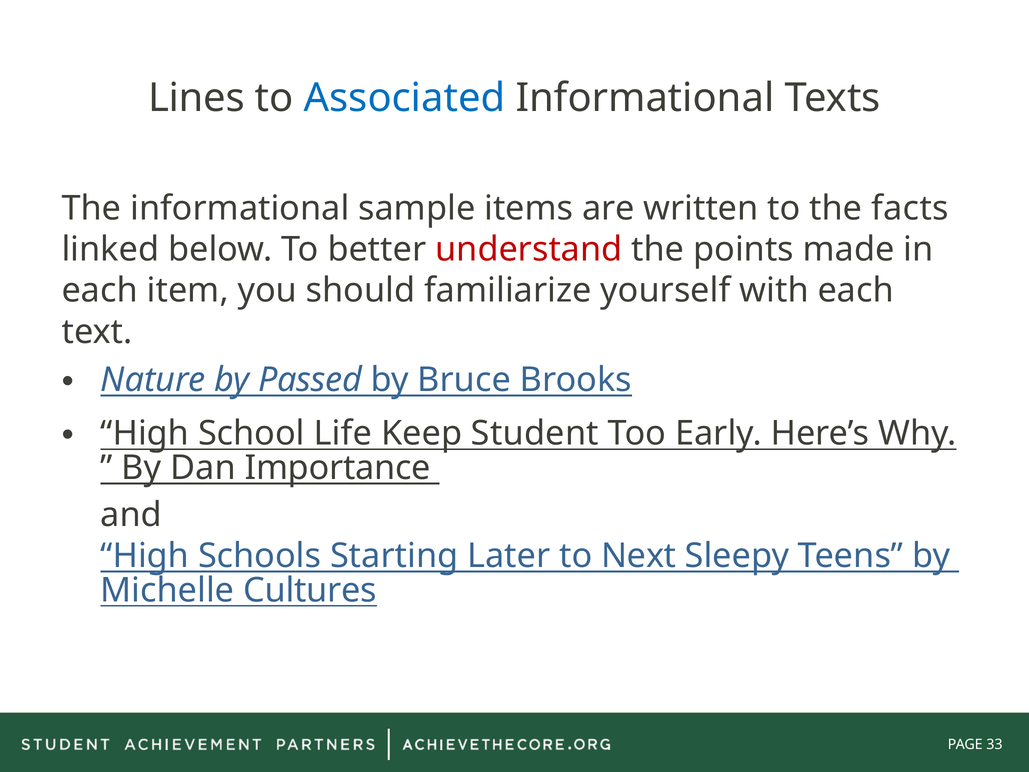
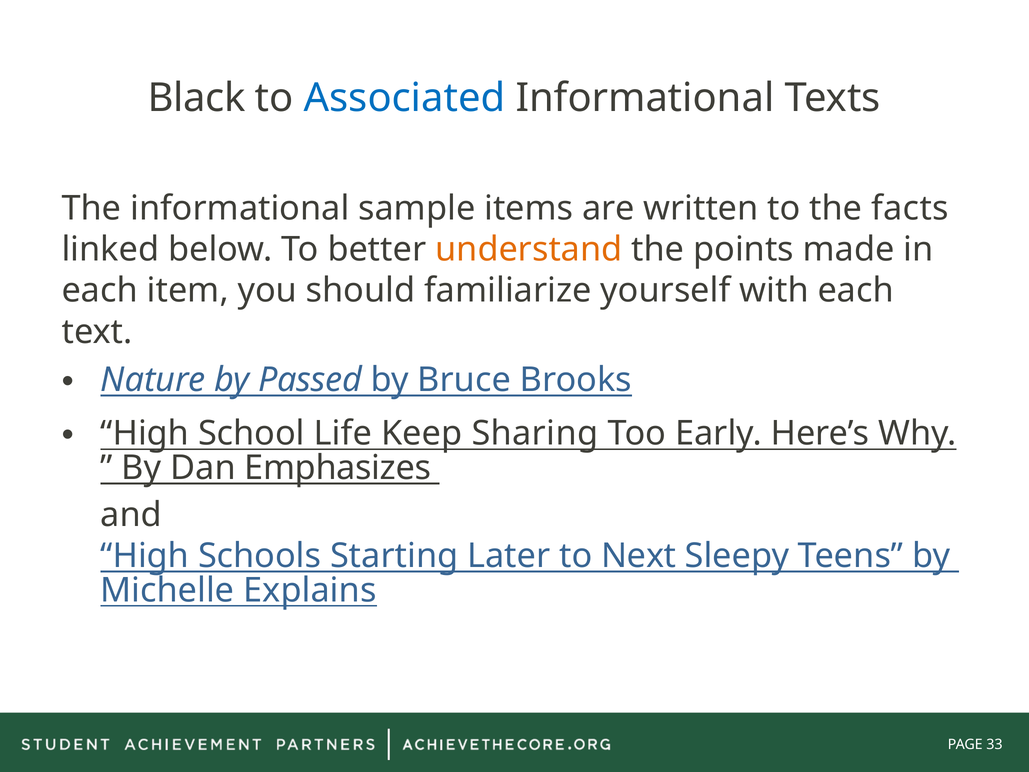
Lines: Lines -> Black
understand colour: red -> orange
Student: Student -> Sharing
Importance: Importance -> Emphasizes
Cultures: Cultures -> Explains
